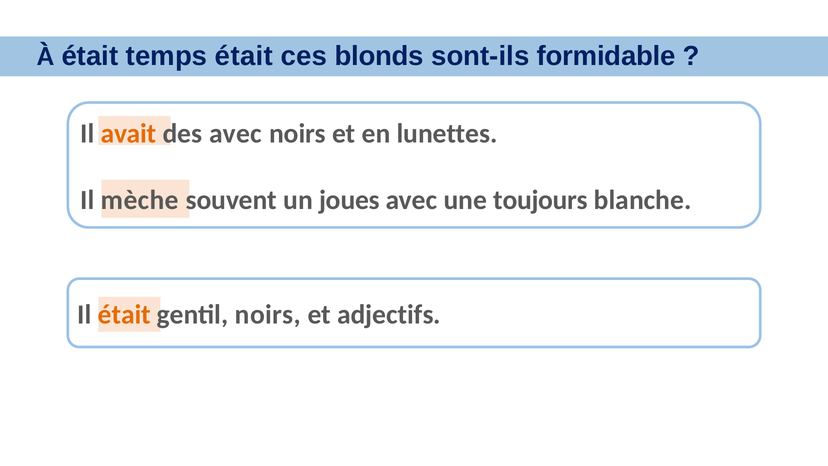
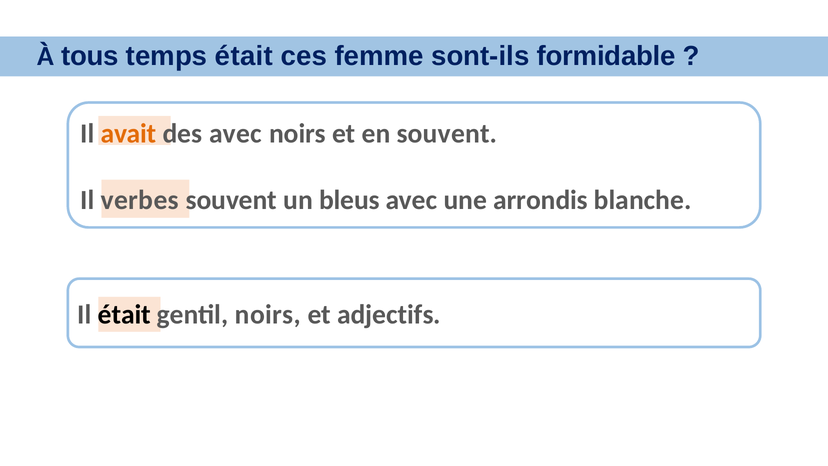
À était: était -> tous
blonds: blonds -> femme
en lunettes: lunettes -> souvent
mèche: mèche -> verbes
joues: joues -> bleus
toujours: toujours -> arrondis
était at (124, 315) colour: orange -> black
